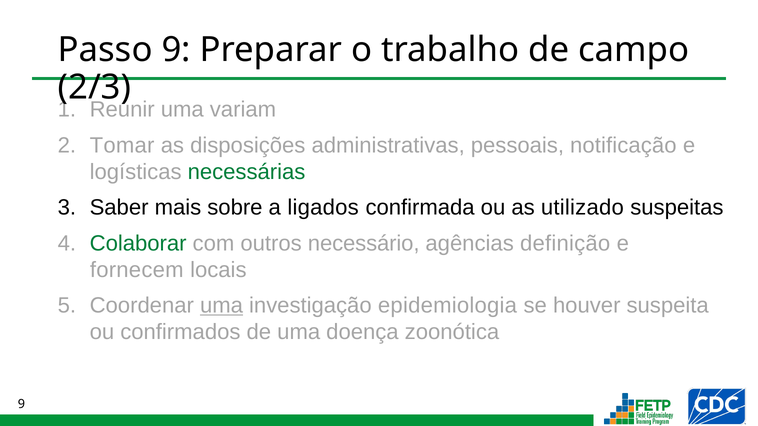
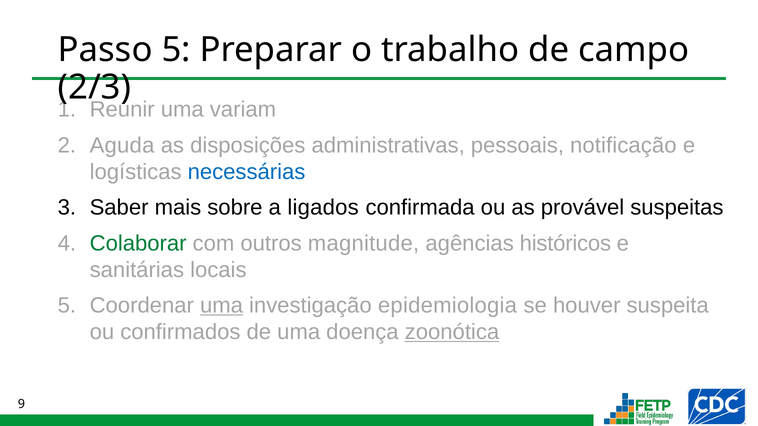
Passo 9: 9 -> 5
Tomar: Tomar -> Aguda
necessárias colour: green -> blue
utilizado: utilizado -> provável
necessário: necessário -> magnitude
definição: definição -> históricos
fornecem: fornecem -> sanitárias
zoonótica underline: none -> present
